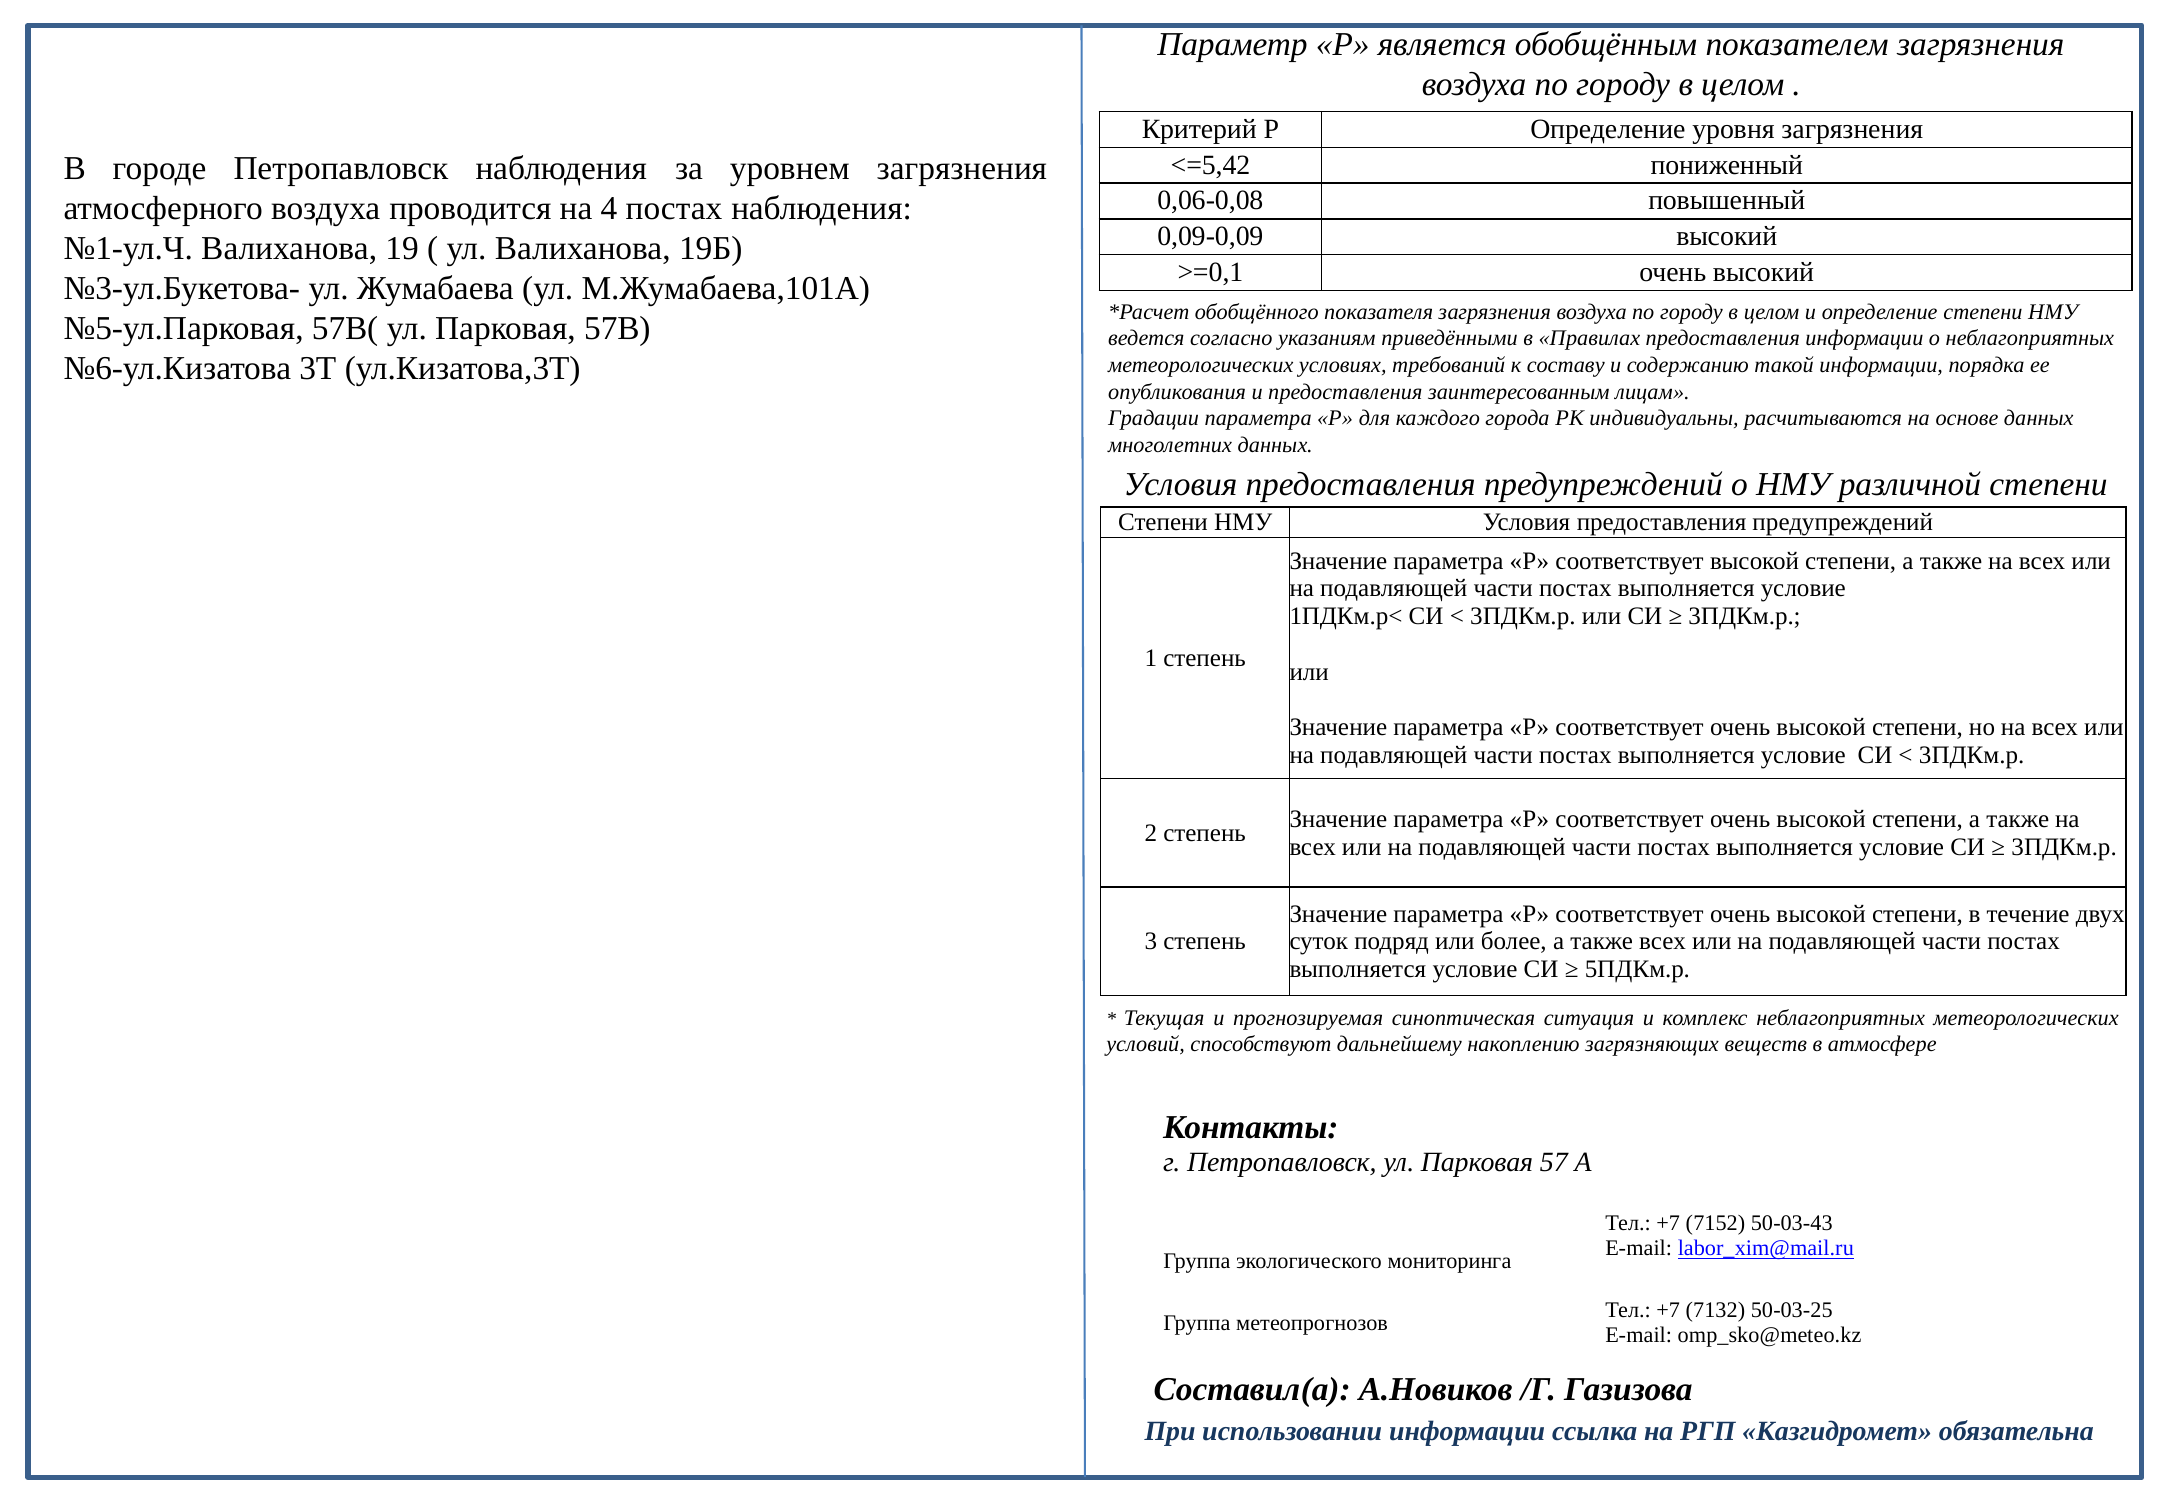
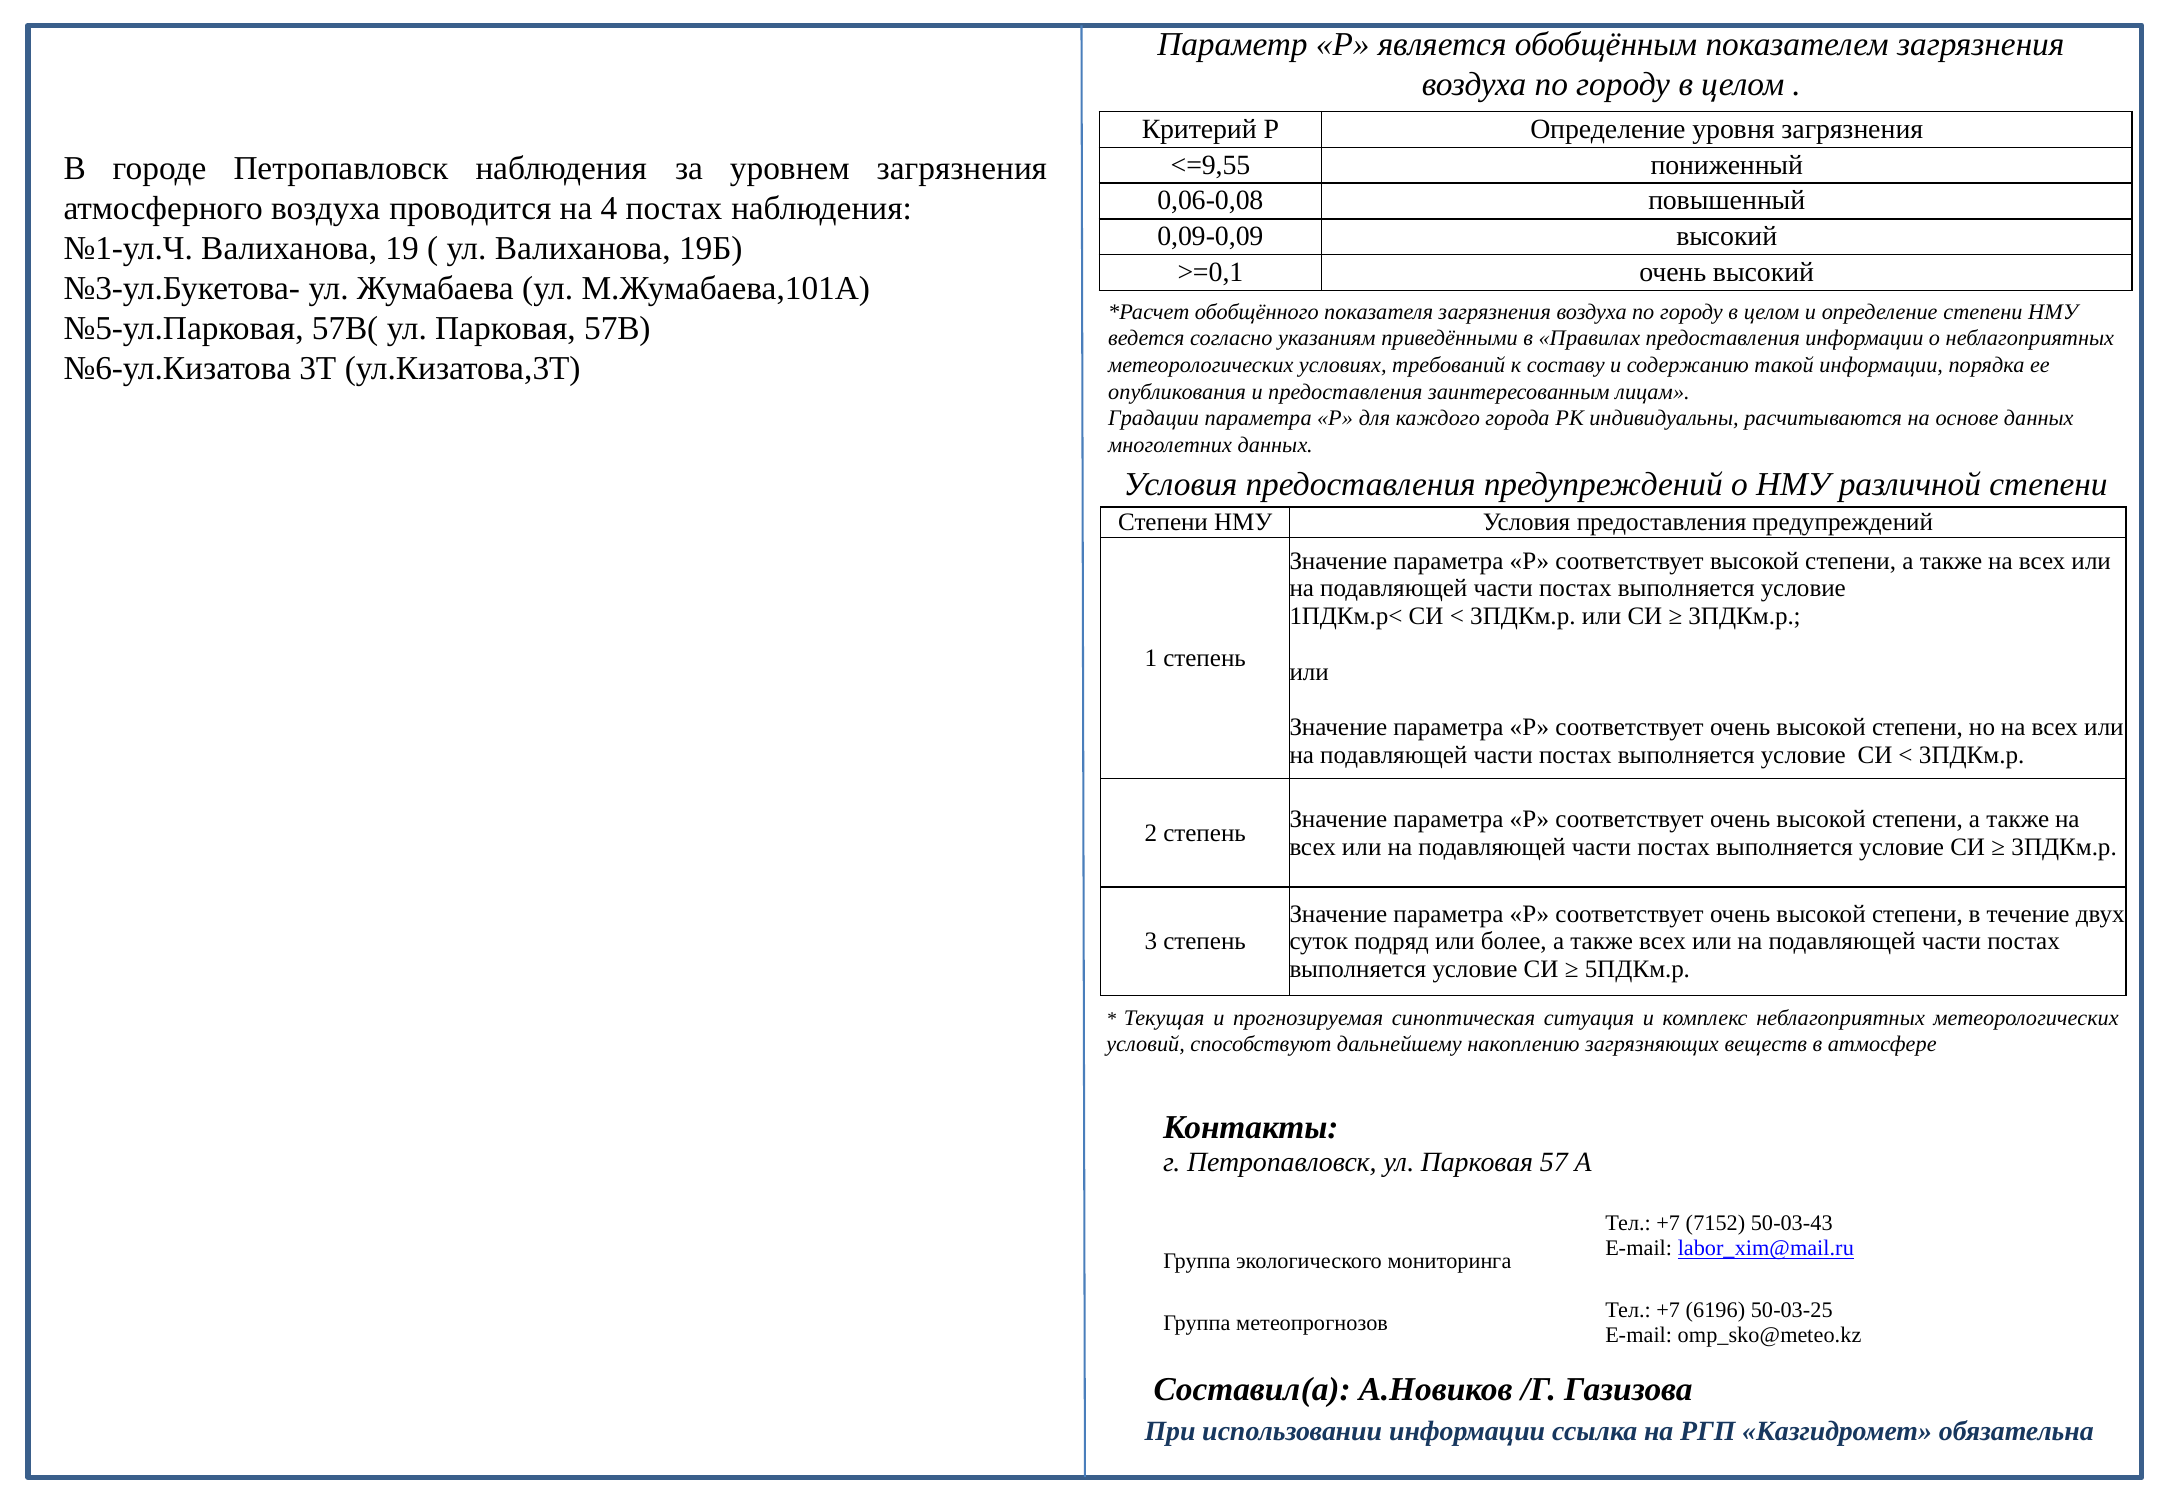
<=5,42: <=5,42 -> <=9,55
7132: 7132 -> 6196
